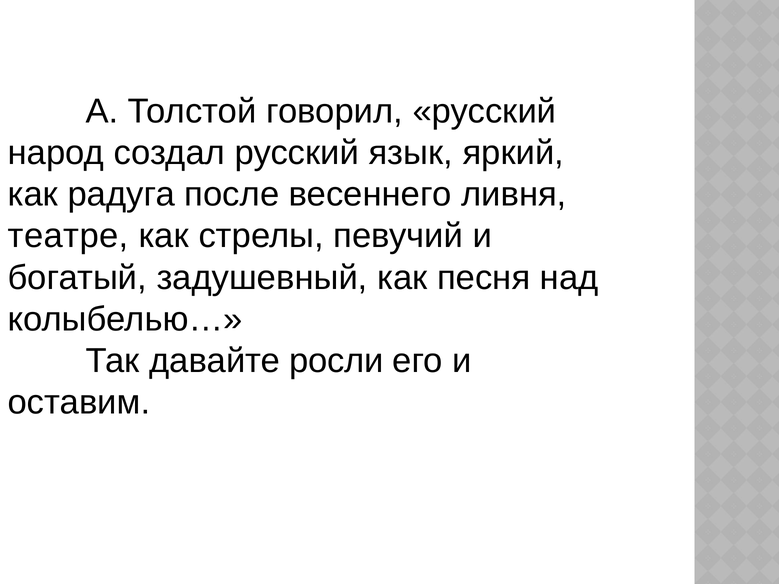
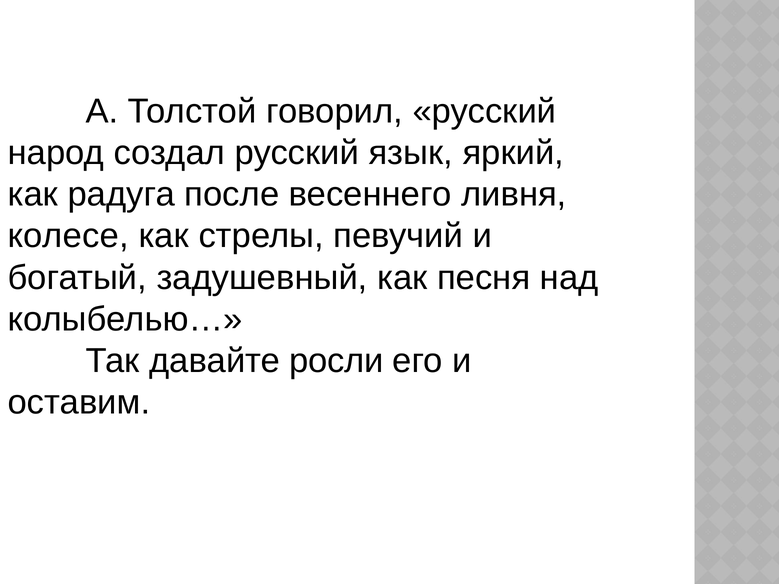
театре: театре -> колесе
